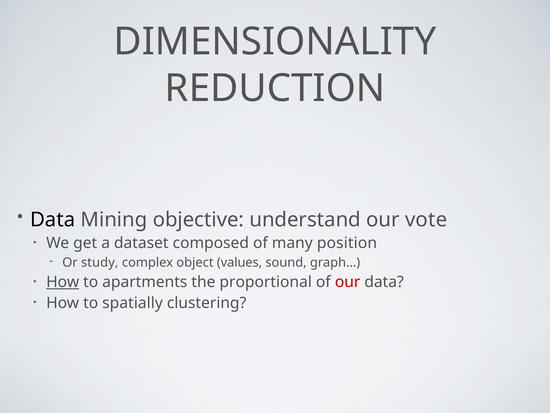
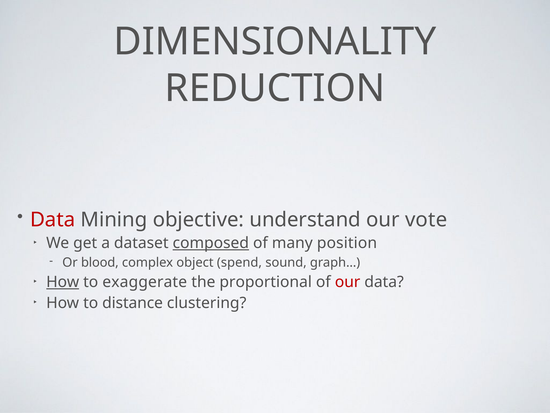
Data at (53, 219) colour: black -> red
composed underline: none -> present
study: study -> blood
values: values -> spend
apartments: apartments -> exaggerate
spatially: spatially -> distance
